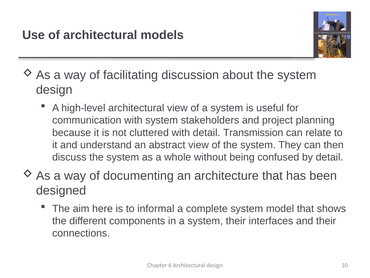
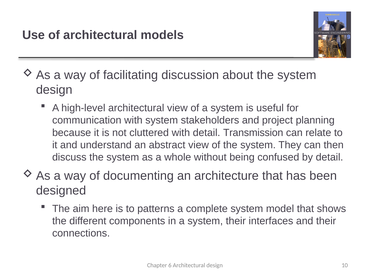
informal: informal -> patterns
